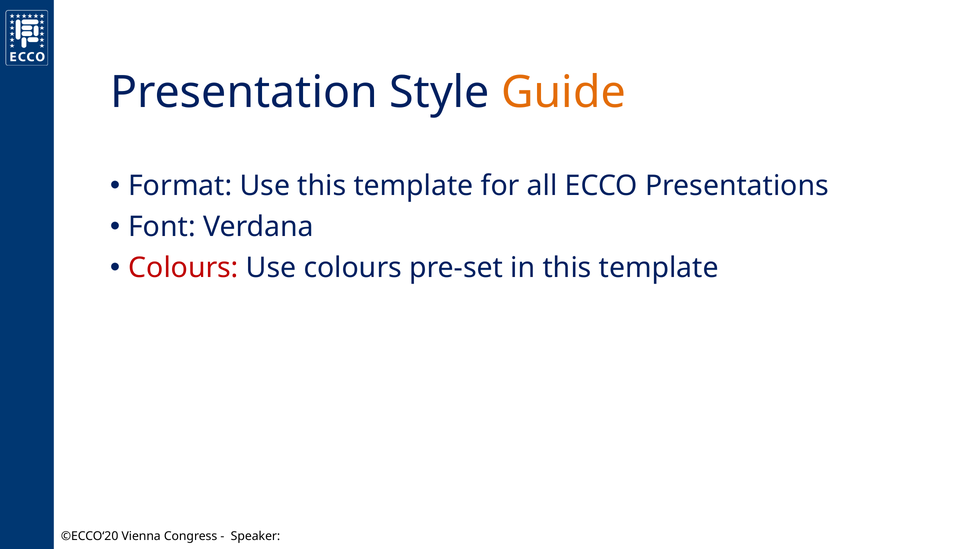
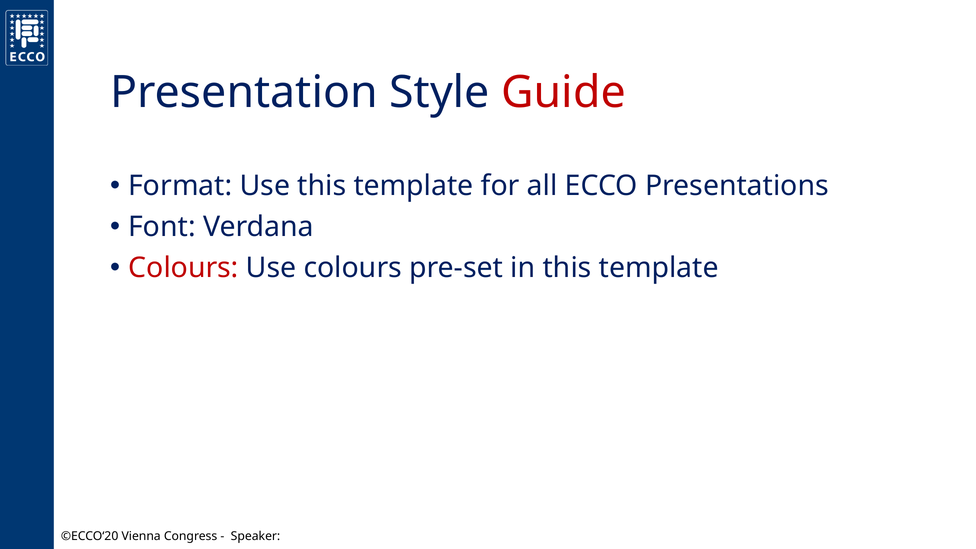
Guide colour: orange -> red
